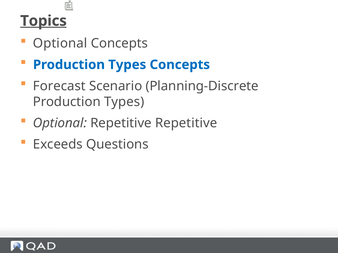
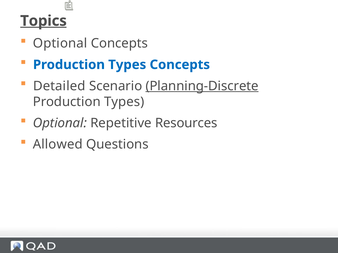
Forecast: Forecast -> Detailed
Planning-Discrete underline: none -> present
Repetitive Repetitive: Repetitive -> Resources
Exceeds: Exceeds -> Allowed
